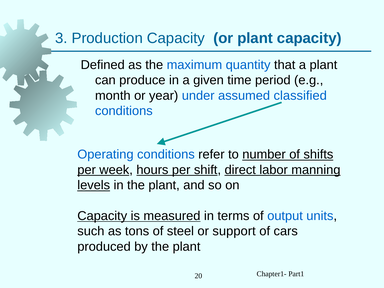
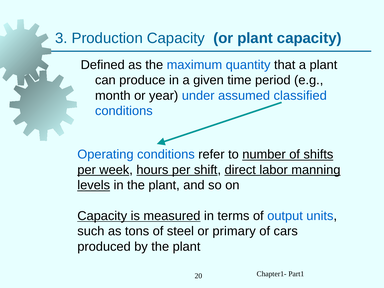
support: support -> primary
